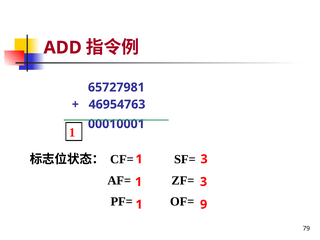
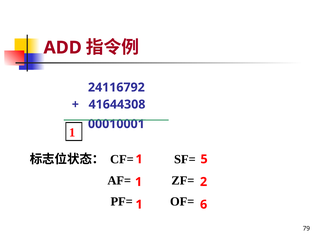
65727981: 65727981 -> 24116792
46954763: 46954763 -> 41644308
3 at (204, 159): 3 -> 5
3 at (204, 182): 3 -> 2
9: 9 -> 6
